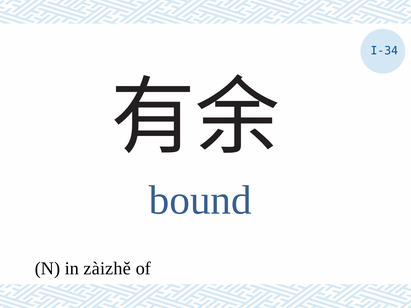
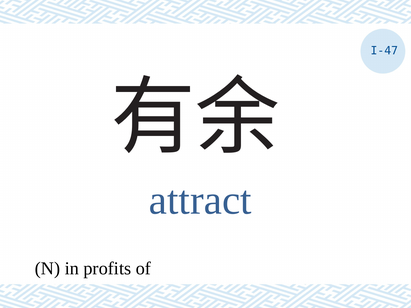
I-34: I-34 -> I-47
bound: bound -> attract
zàizhě: zàizhě -> profits
